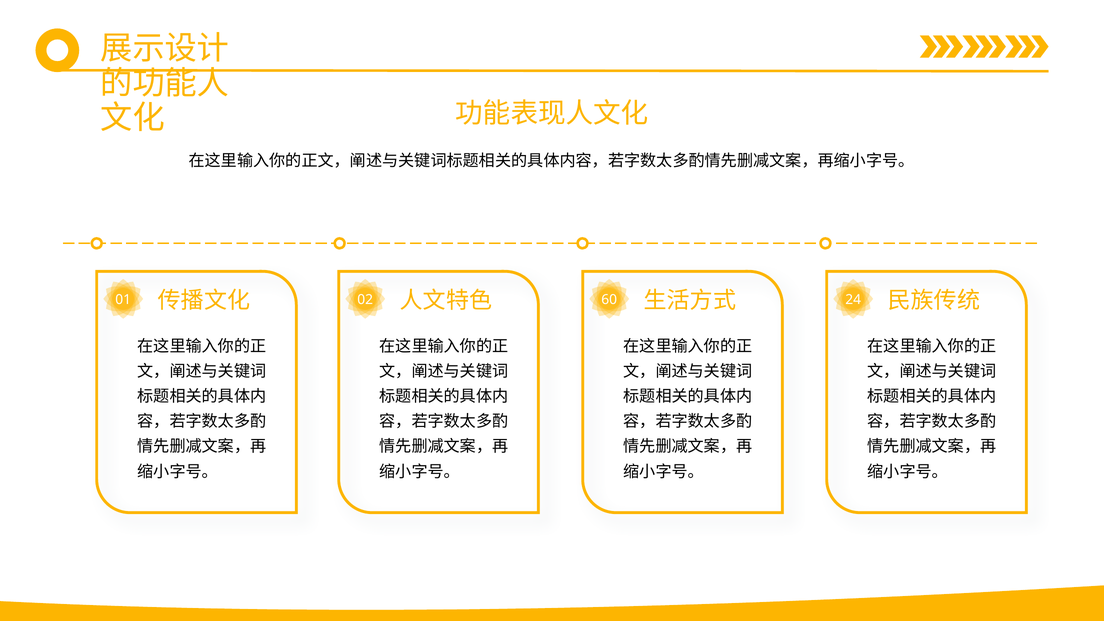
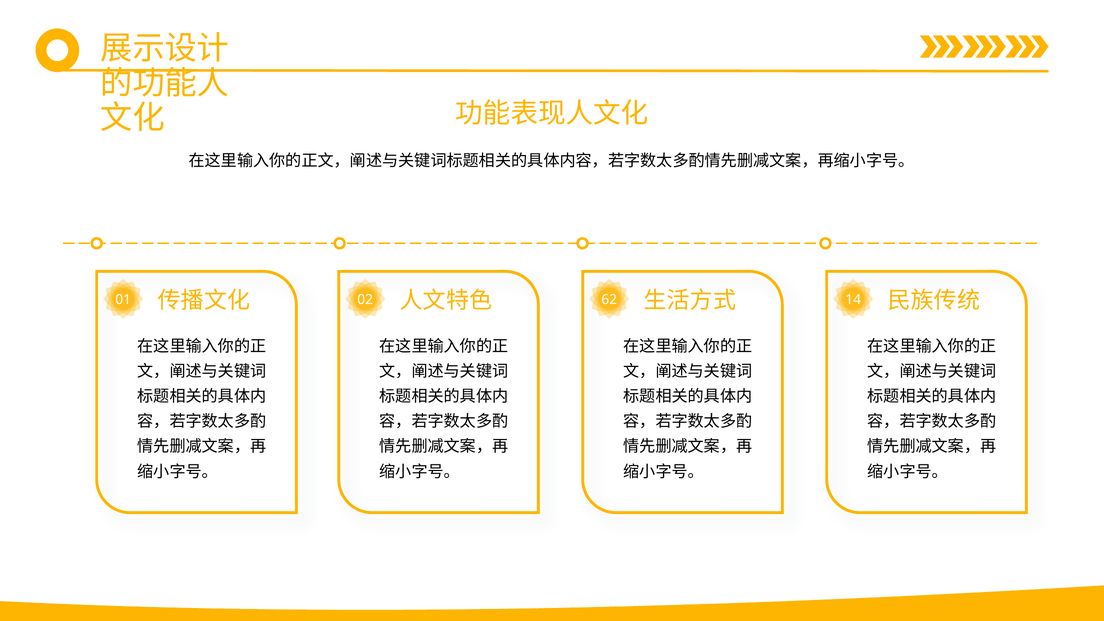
60: 60 -> 62
24: 24 -> 14
